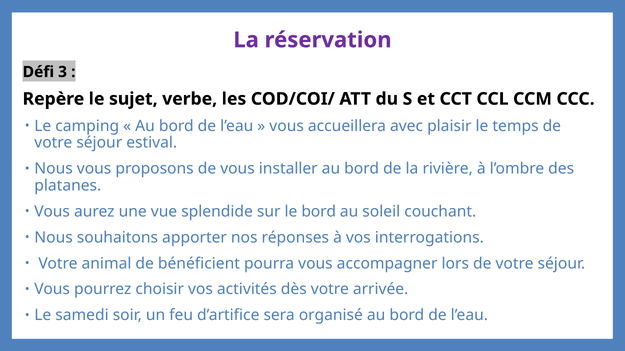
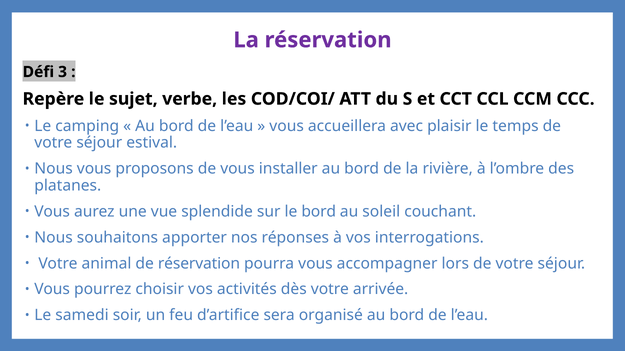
de bénéficient: bénéficient -> réservation
